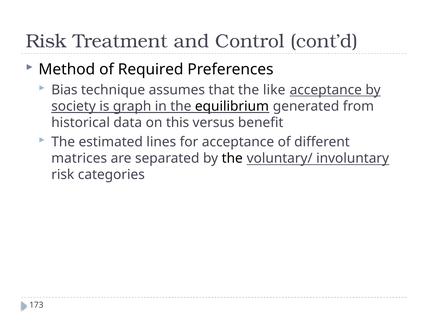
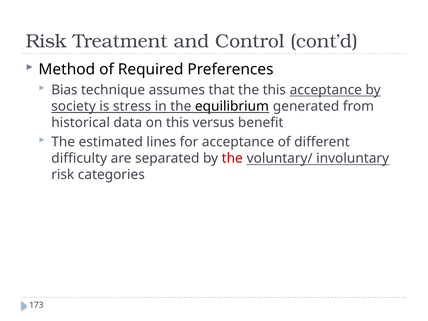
the like: like -> this
graph: graph -> stress
matrices: matrices -> difficulty
the at (232, 158) colour: black -> red
